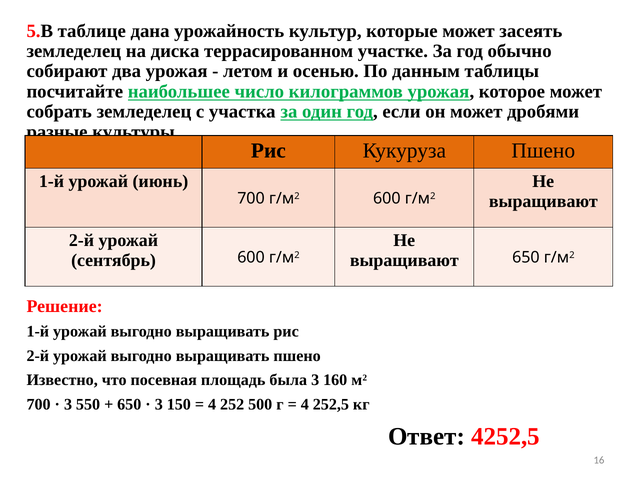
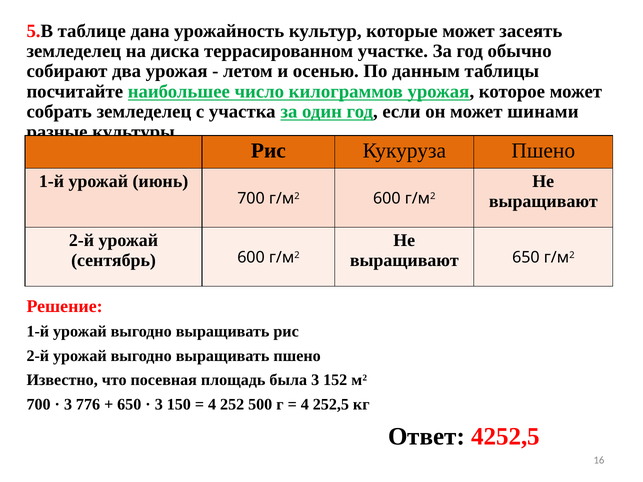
дробями: дробями -> шинами
160: 160 -> 152
550: 550 -> 776
